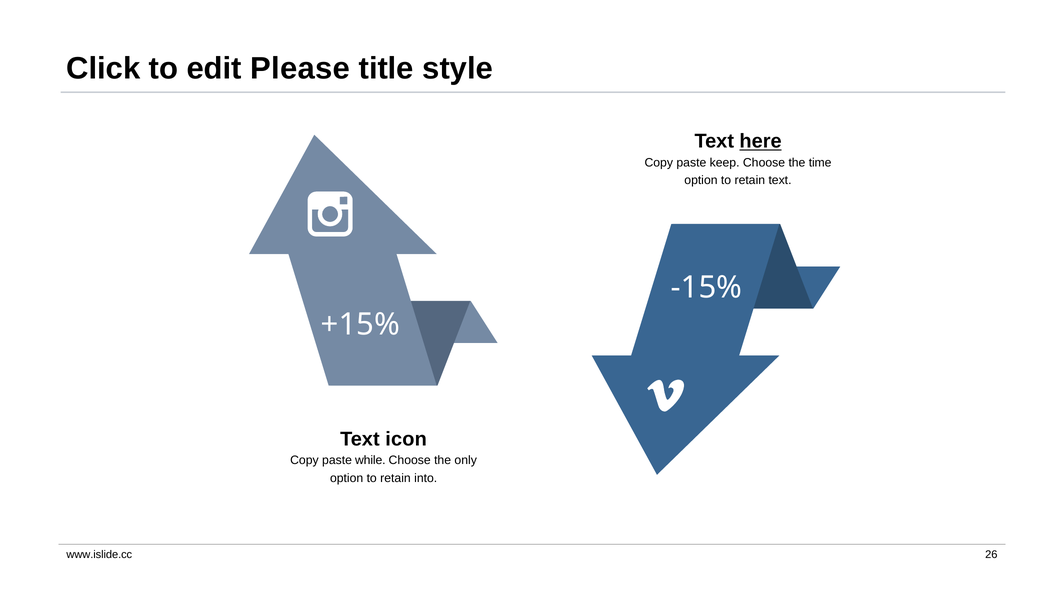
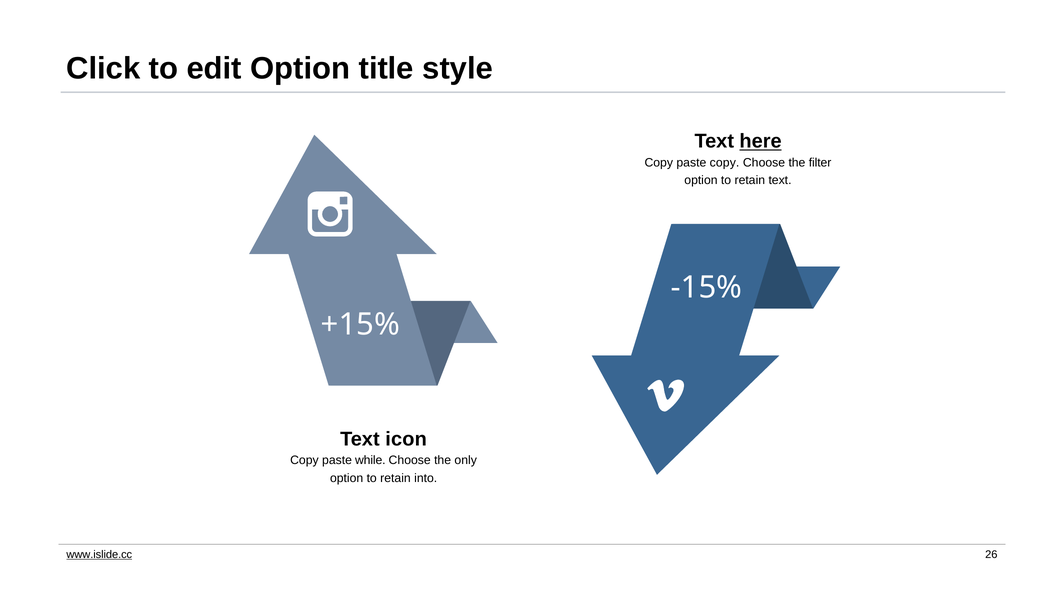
edit Please: Please -> Option
paste keep: keep -> copy
time: time -> filter
www.islide.cc underline: none -> present
